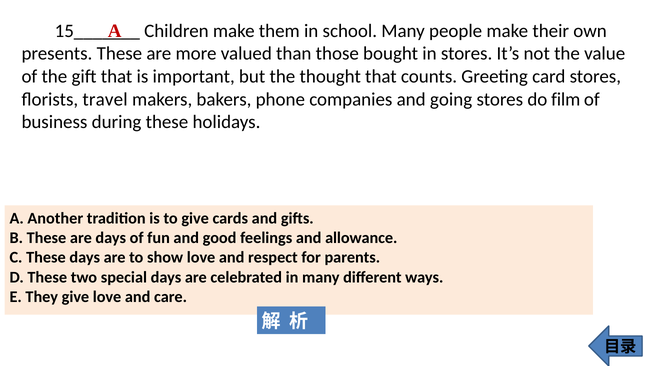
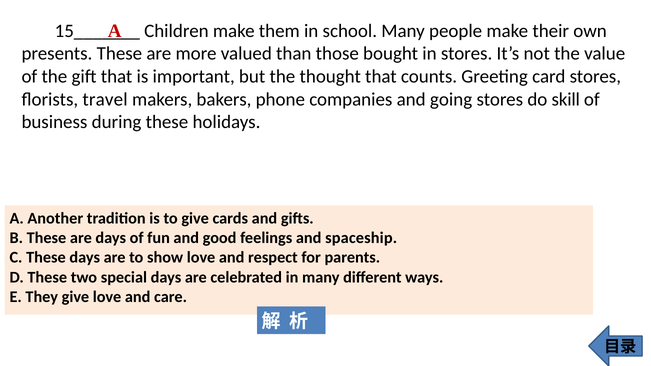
film: film -> skill
allowance: allowance -> spaceship
